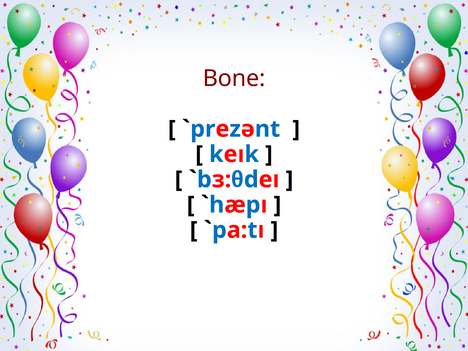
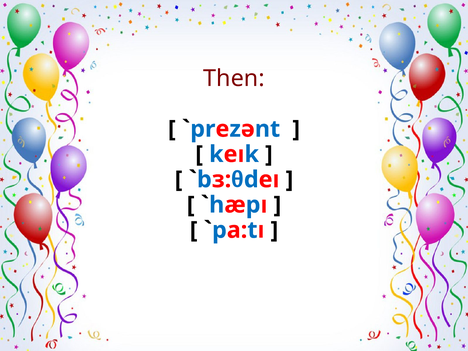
Bone: Bone -> Then
